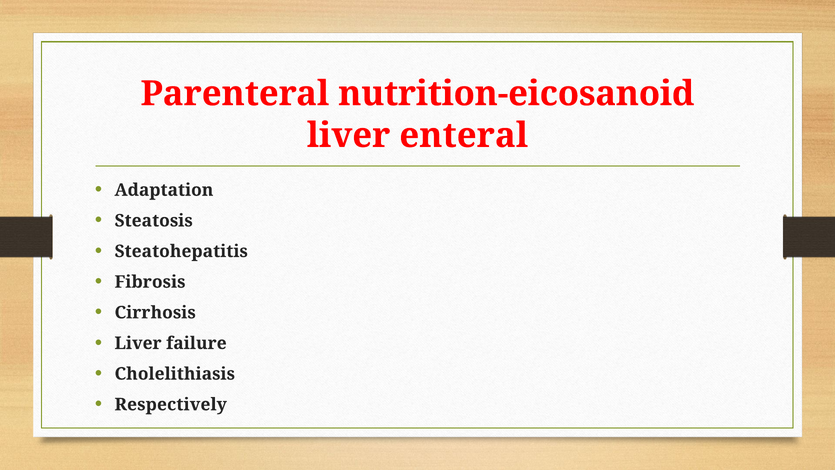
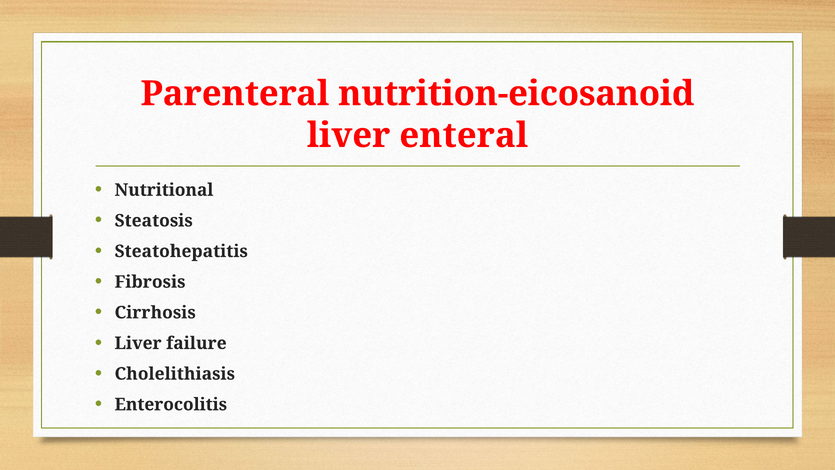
Adaptation: Adaptation -> Nutritional
Respectively: Respectively -> Enterocolitis
